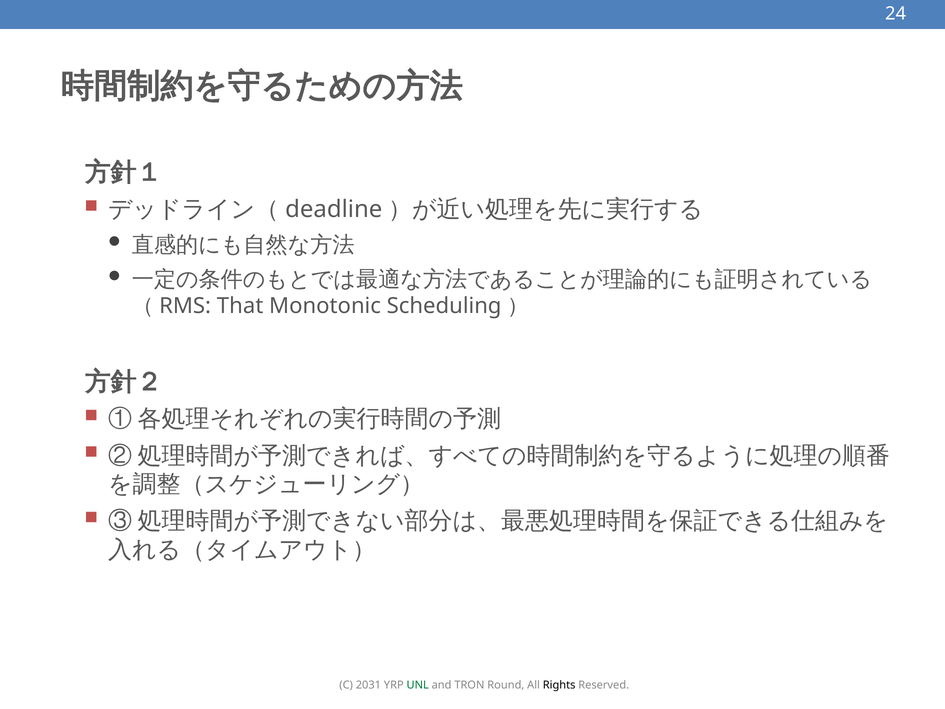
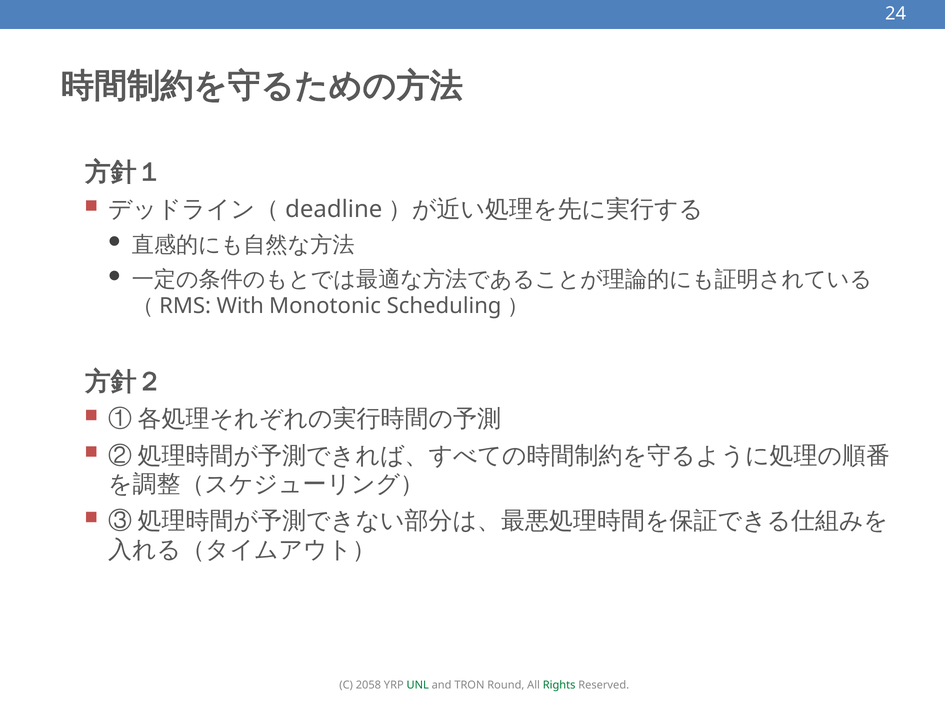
That: That -> With
2031: 2031 -> 2058
Rights colour: black -> green
